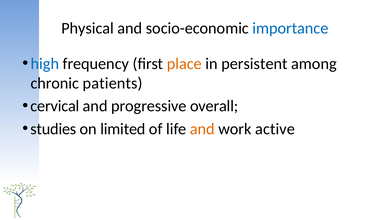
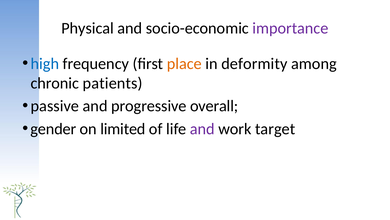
importance colour: blue -> purple
persistent: persistent -> deformity
cervical: cervical -> passive
studies: studies -> gender
and at (202, 129) colour: orange -> purple
active: active -> target
